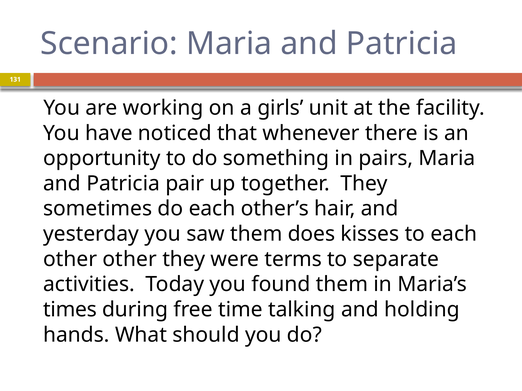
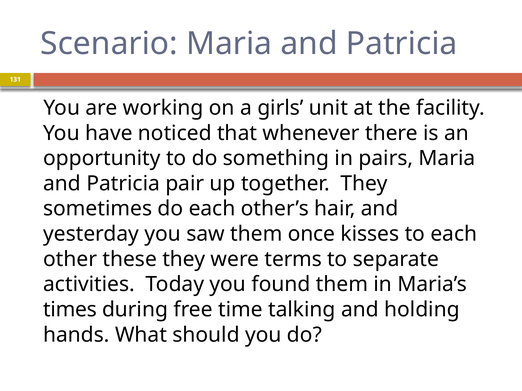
does: does -> once
other other: other -> these
